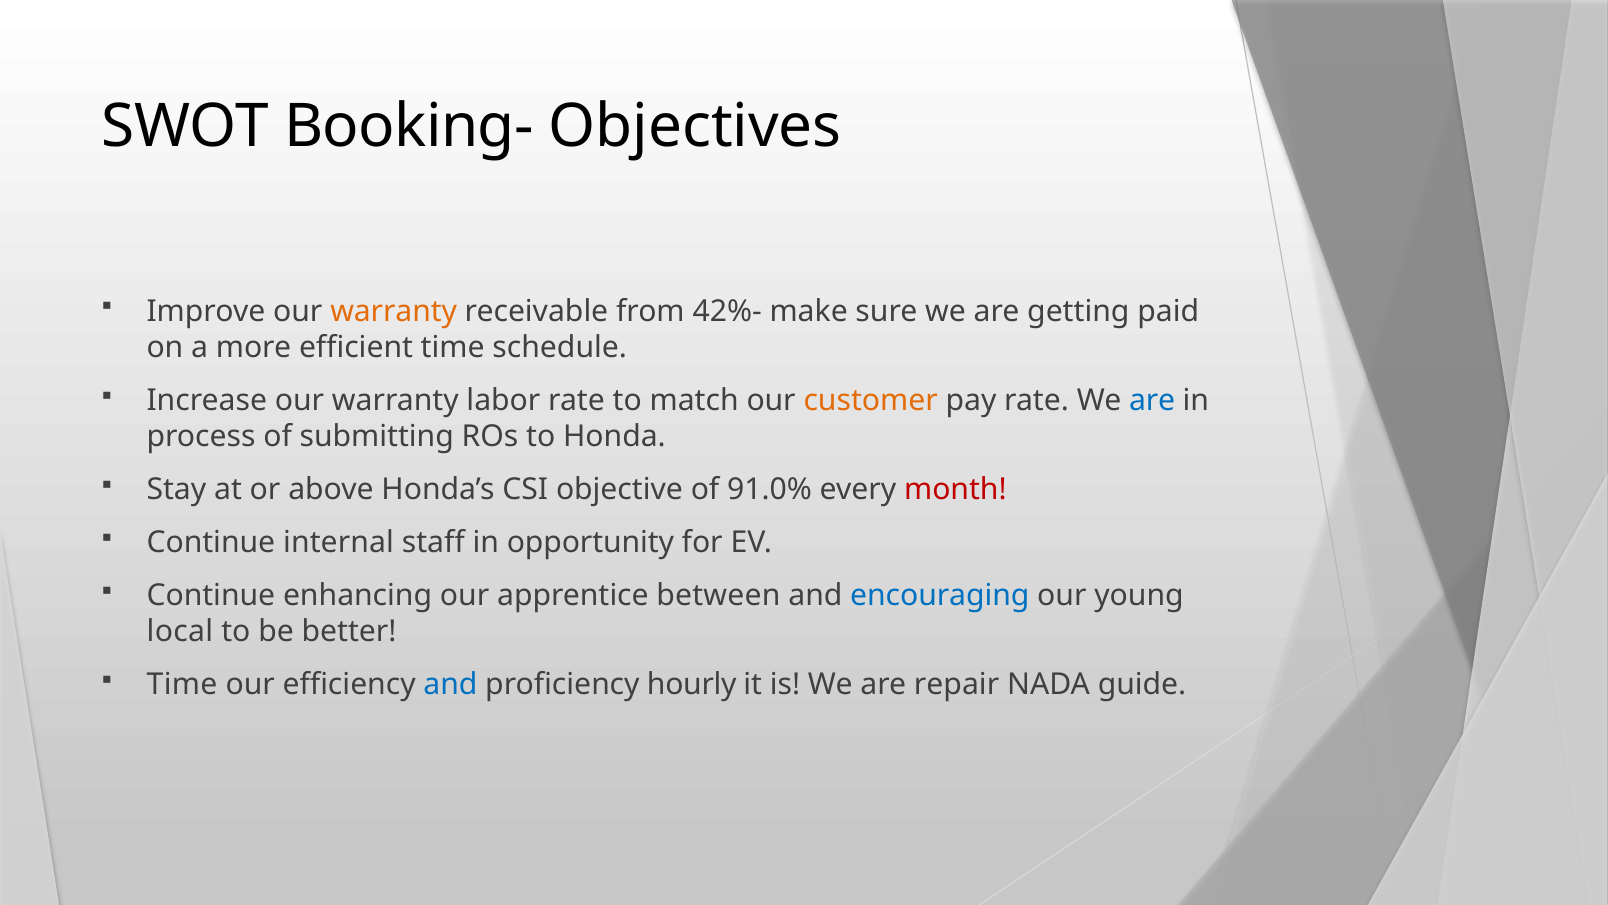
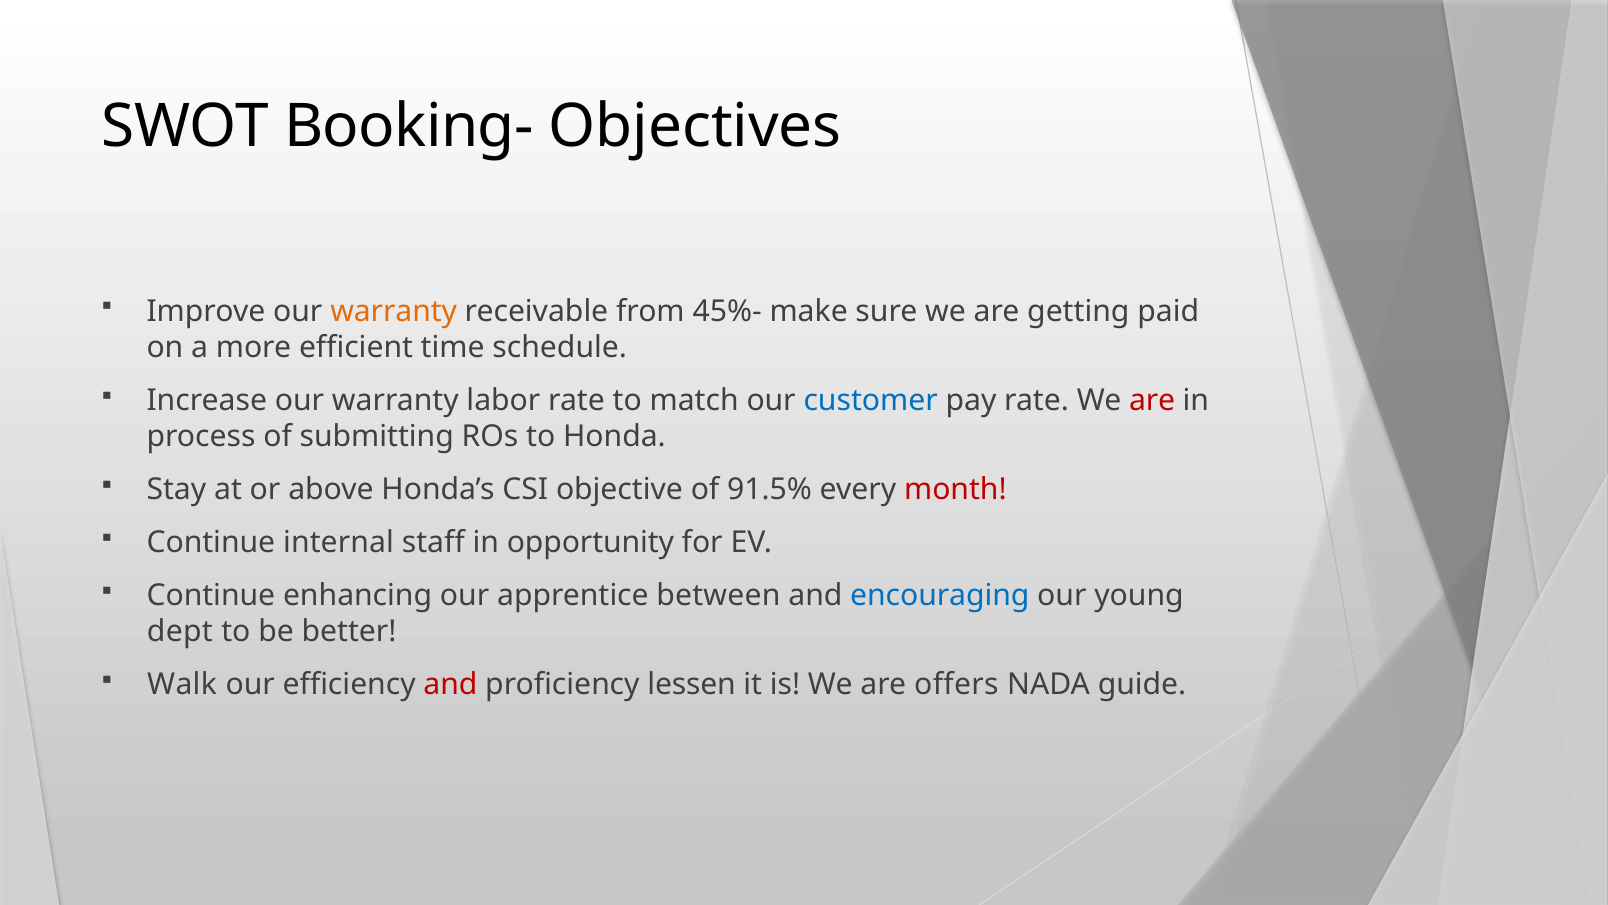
42%-: 42%- -> 45%-
customer colour: orange -> blue
are at (1152, 400) colour: blue -> red
91.0%: 91.0% -> 91.5%
local: local -> dept
Time at (182, 684): Time -> Walk
and at (450, 684) colour: blue -> red
hourly: hourly -> lessen
repair: repair -> offers
